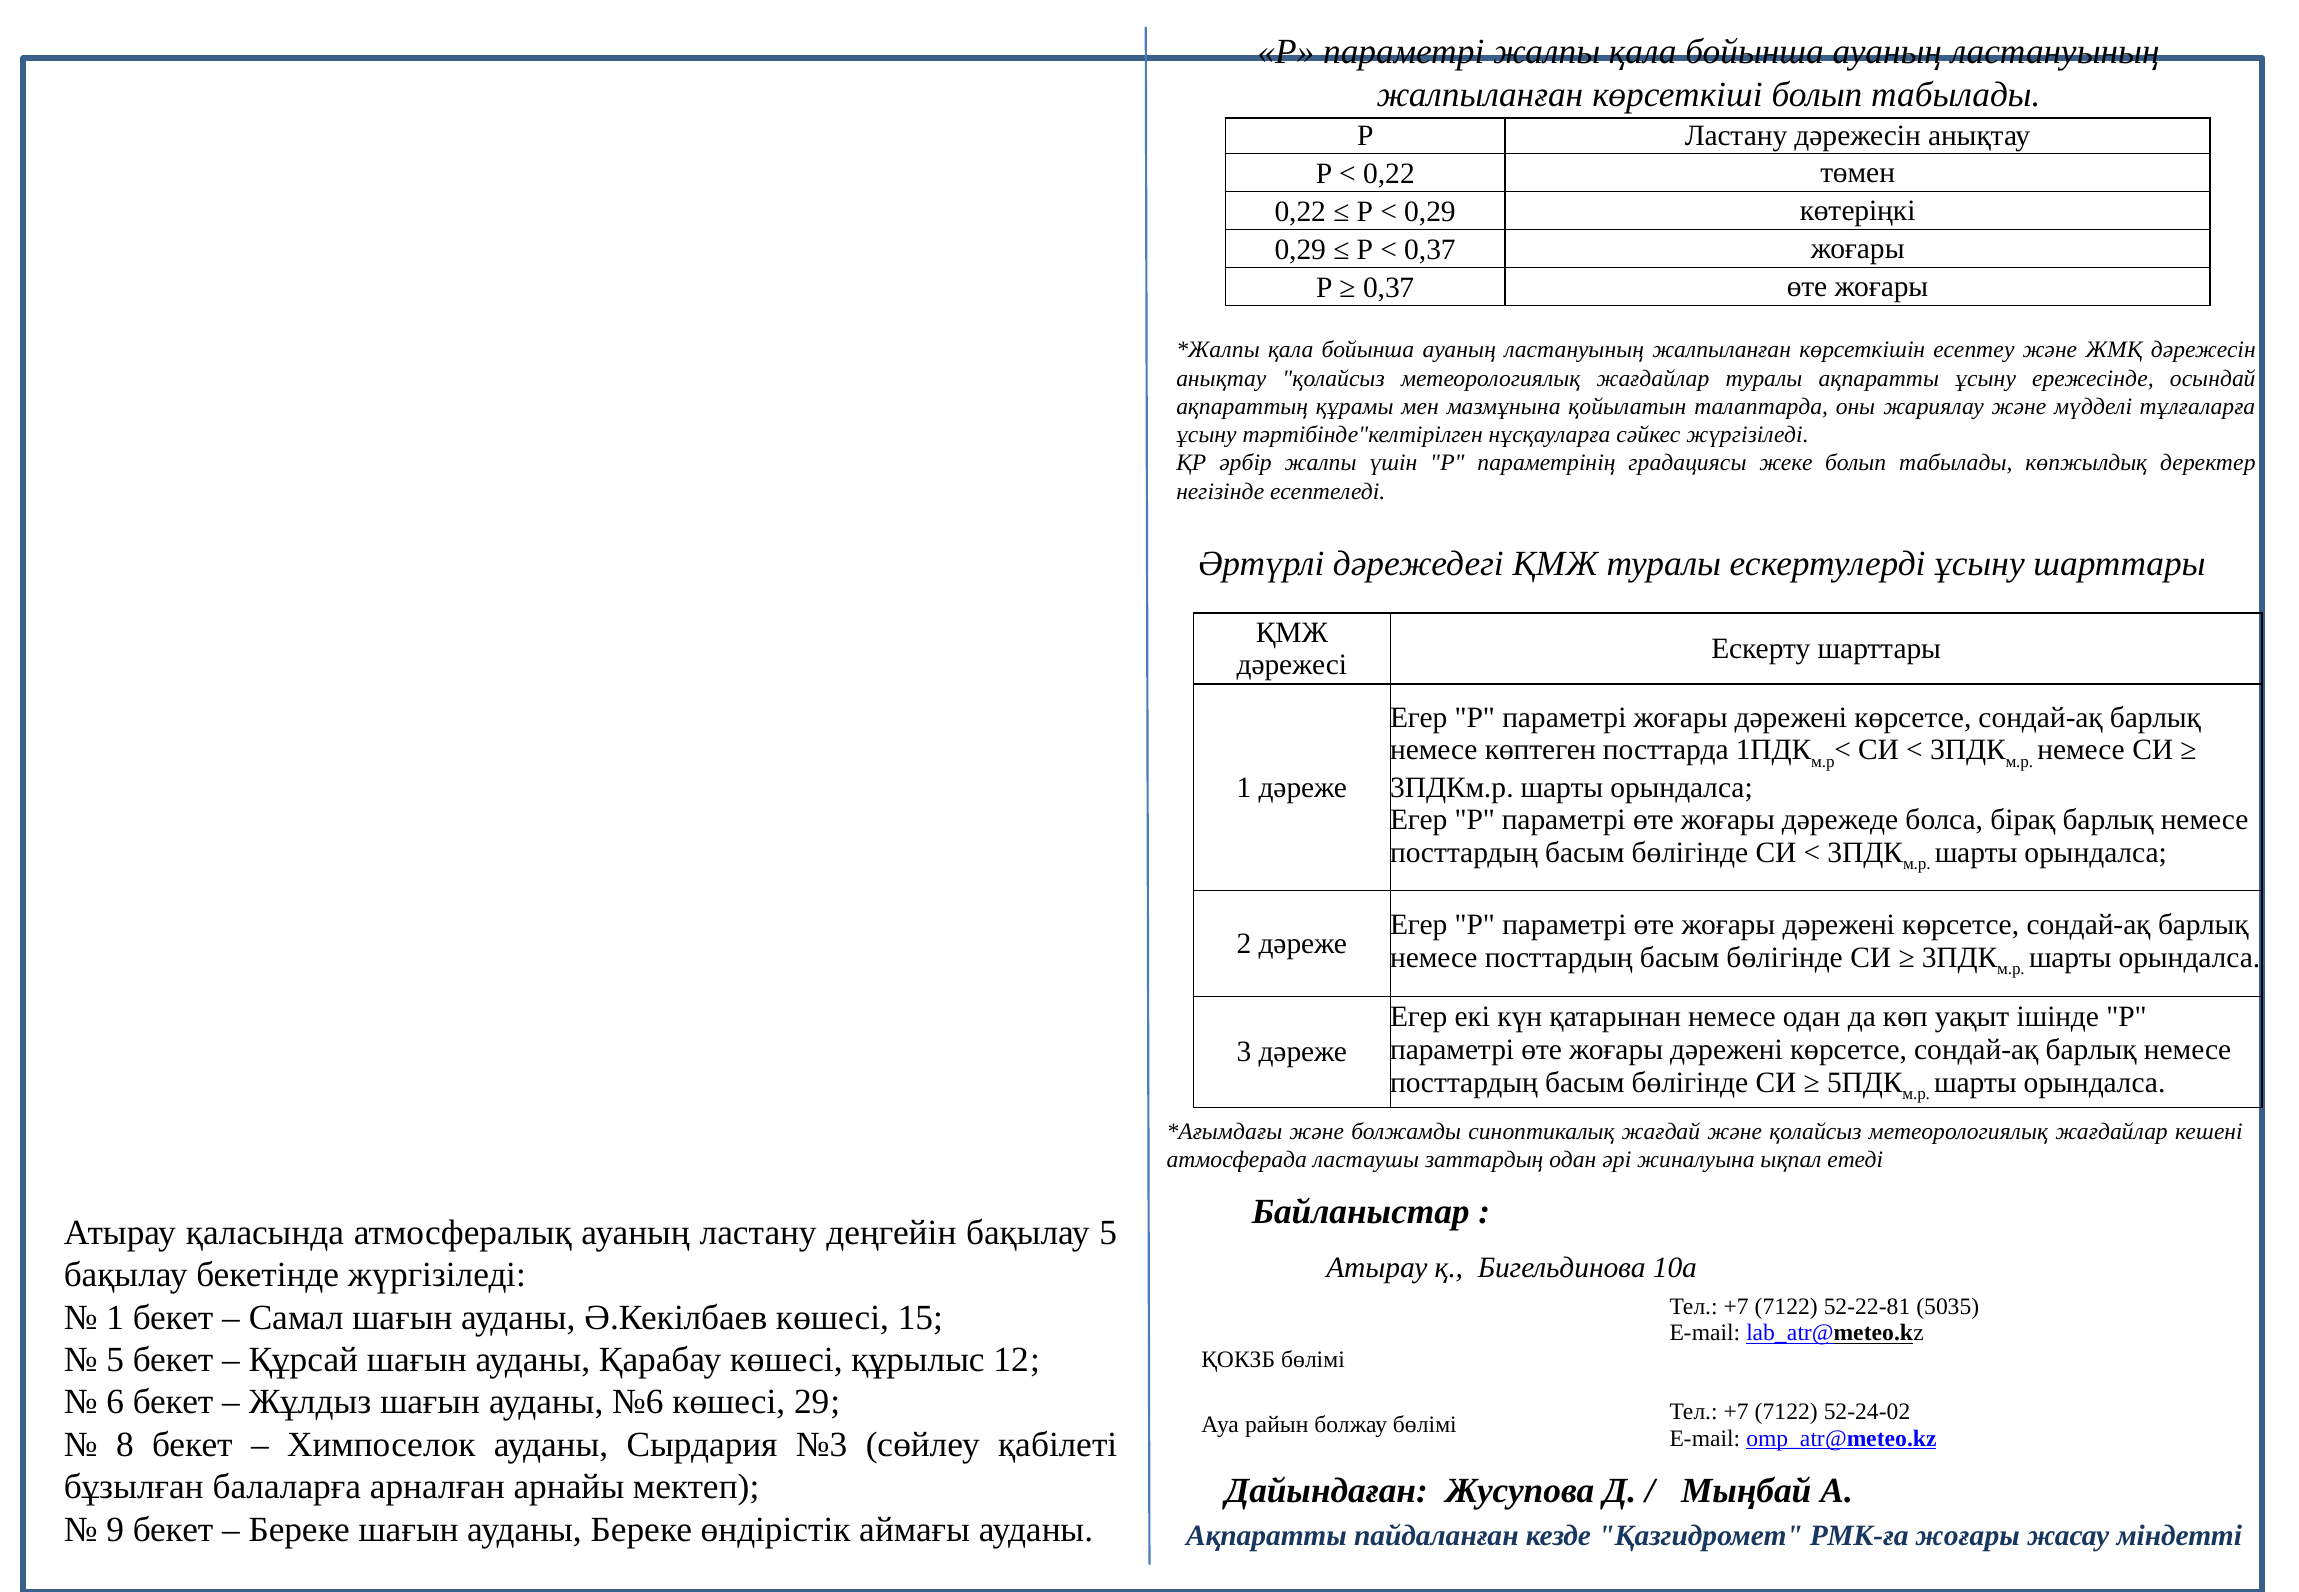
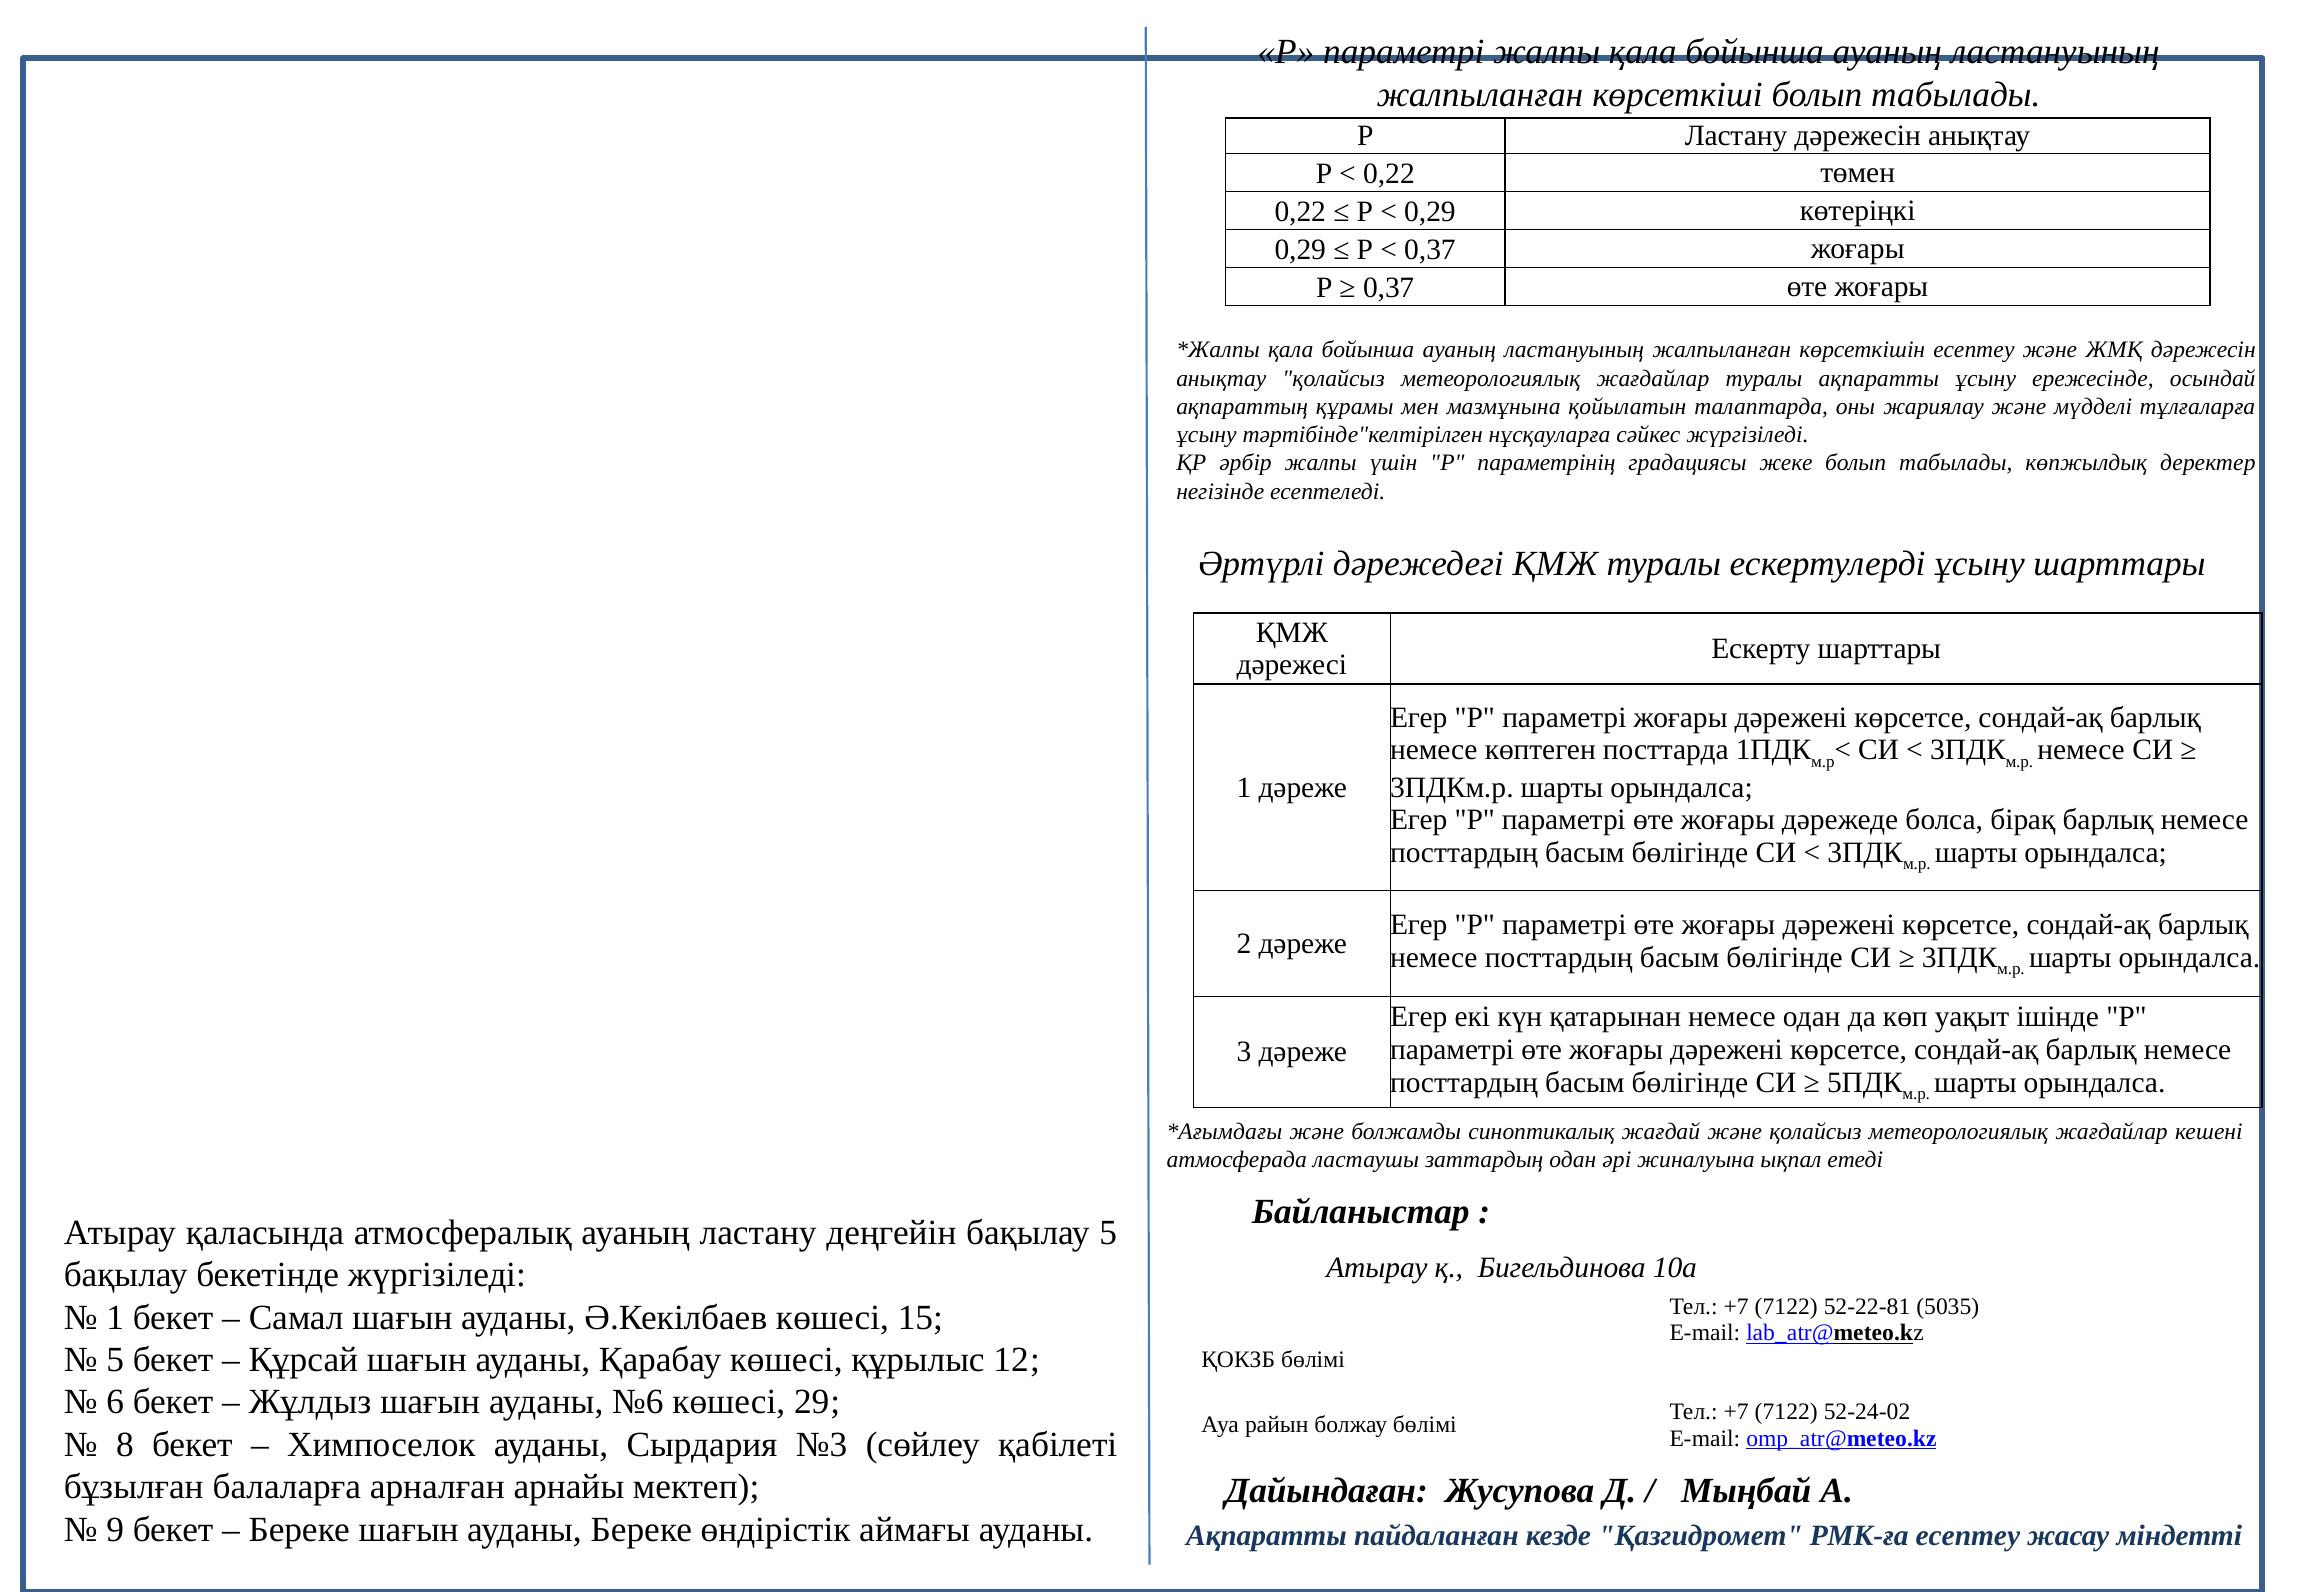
РМК-ға жоғары: жоғары -> есептеу
